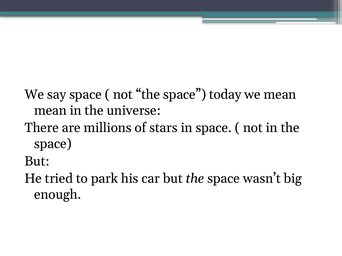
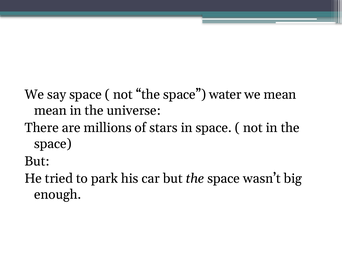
today: today -> water
